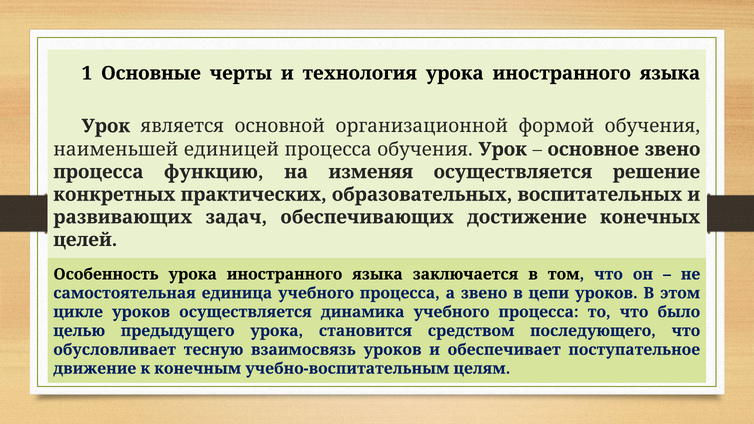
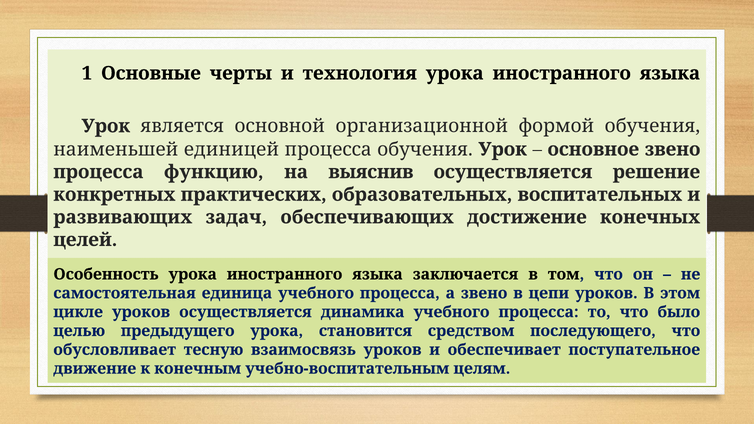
изменяя: изменяя -> выяснив
